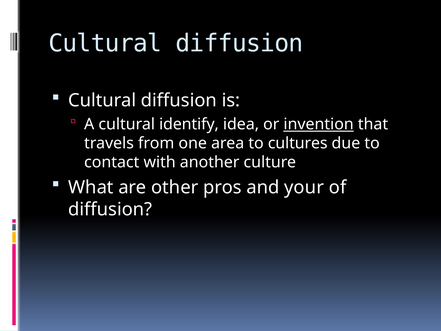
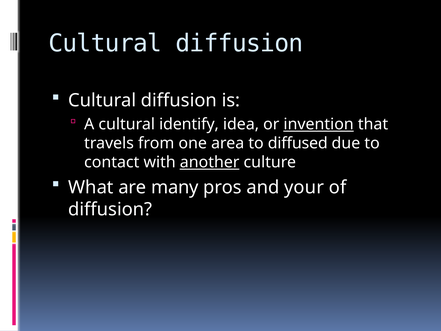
cultures: cultures -> diffused
another underline: none -> present
other: other -> many
